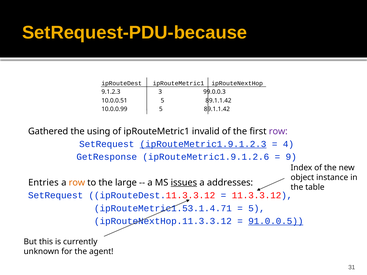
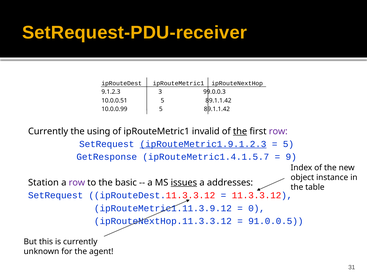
SetRequest-PDU-because: SetRequest-PDU-because -> SetRequest-PDU-receiver
Gathered at (48, 131): Gathered -> Currently
the at (240, 131) underline: none -> present
4 at (288, 144): 4 -> 5
ipRouteMetric1.9.1.2.6: ipRouteMetric1.9.1.2.6 -> ipRouteMetric1.4.1.5.7
Entries: Entries -> Station
row at (77, 183) colour: orange -> purple
large: large -> basic
ipRouteMetric1.53.1.4.71: ipRouteMetric1.53.1.4.71 -> ipRouteMetric1.11.3.9.12
5 at (257, 208): 5 -> 0
91.0.0.5 underline: present -> none
